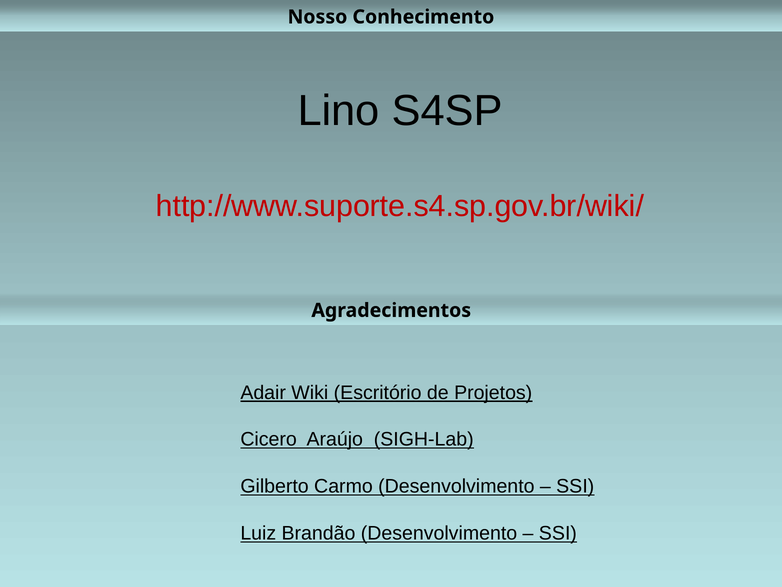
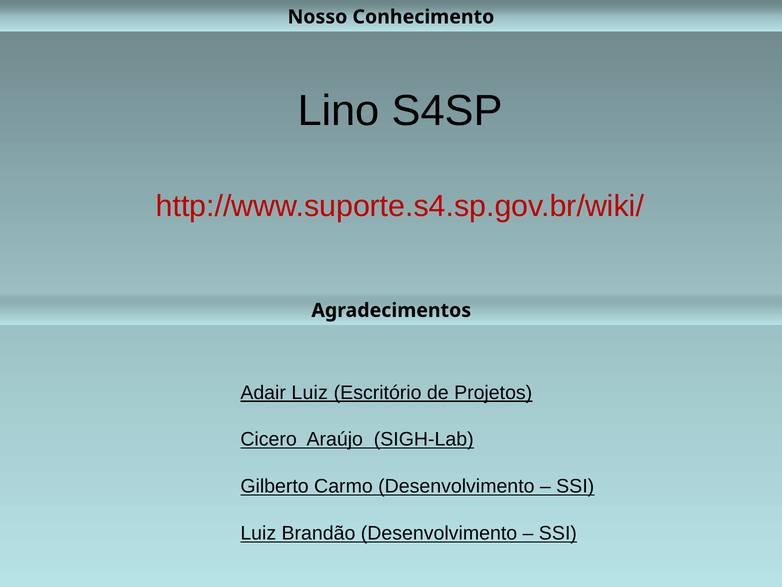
Adair Wiki: Wiki -> Luiz
